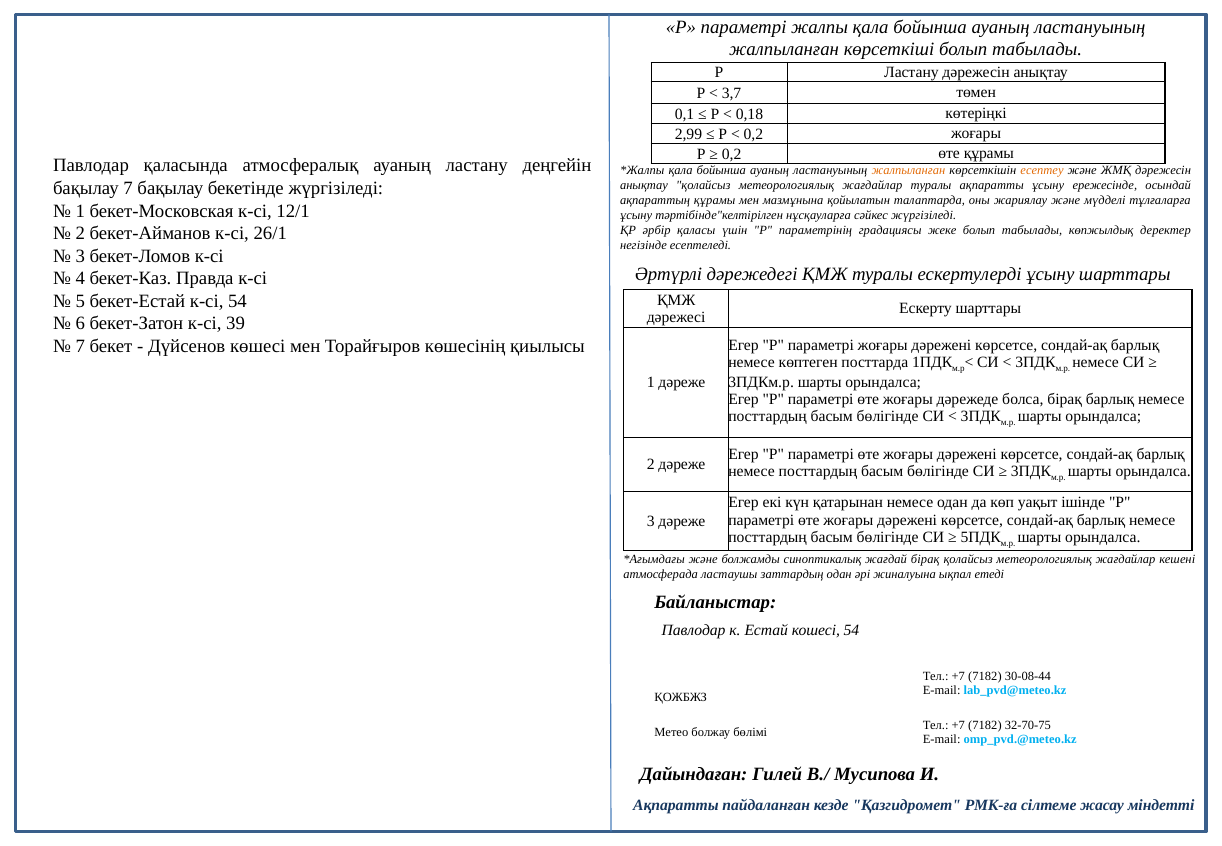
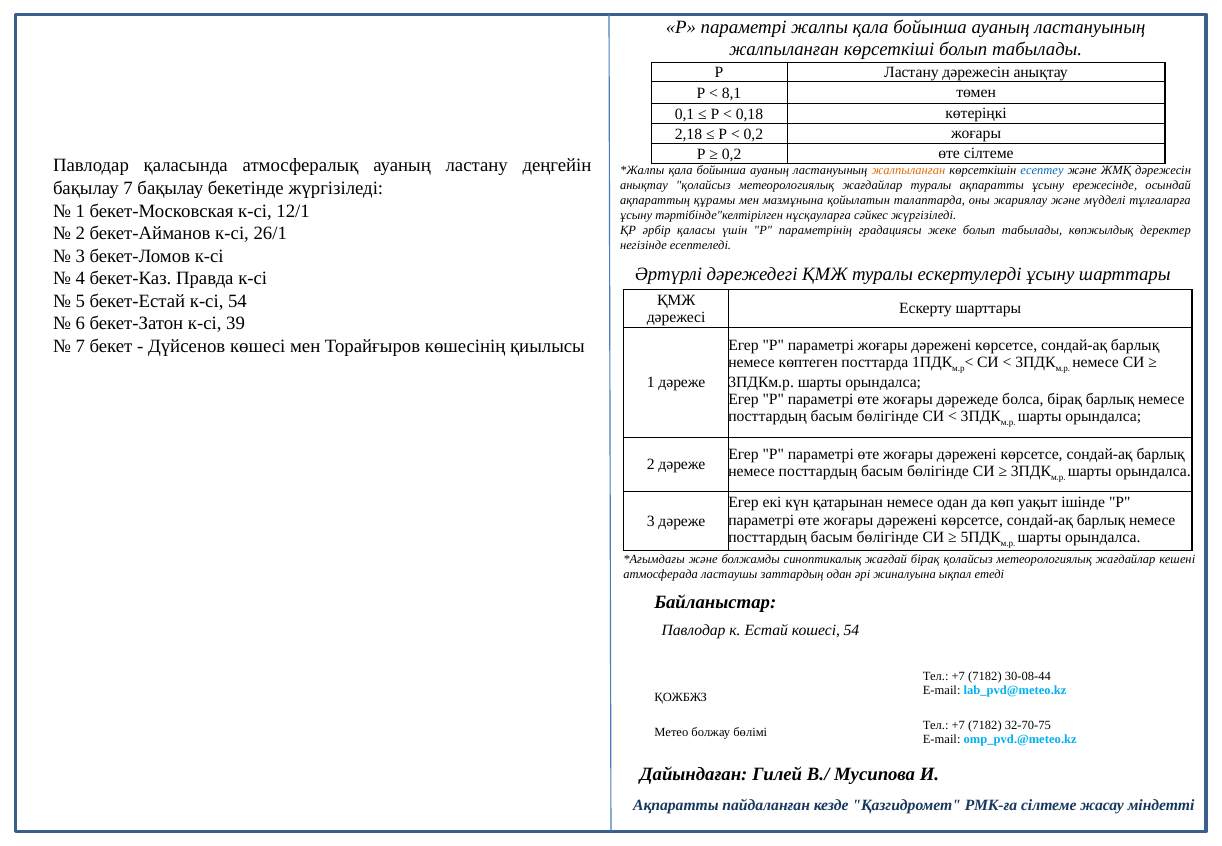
3,7: 3,7 -> 8,1
2,99: 2,99 -> 2,18
өте құрамы: құрамы -> сілтеме
есептеу colour: orange -> blue
